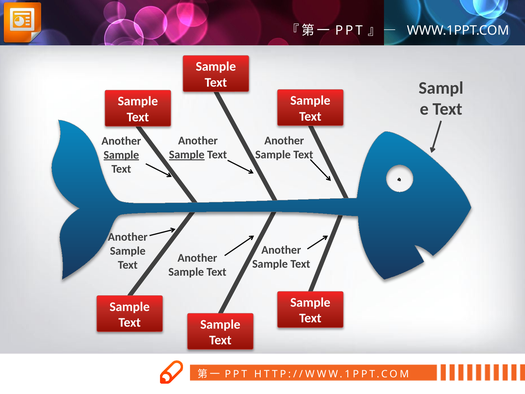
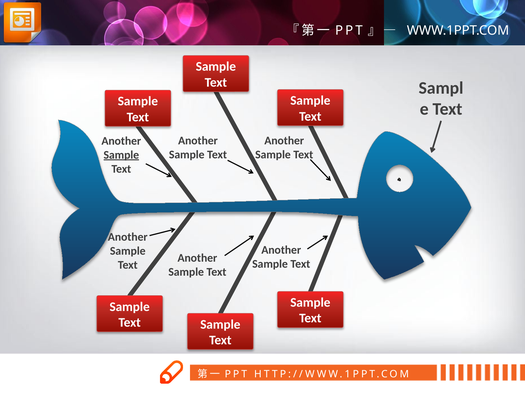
Sample at (187, 155) underline: present -> none
